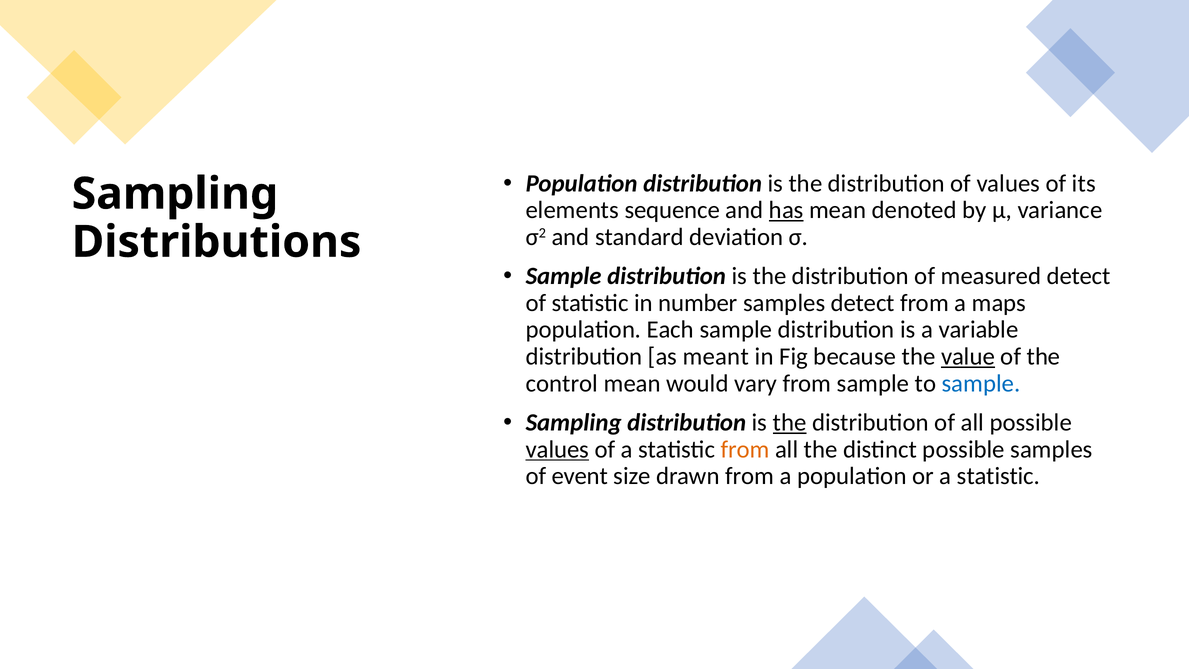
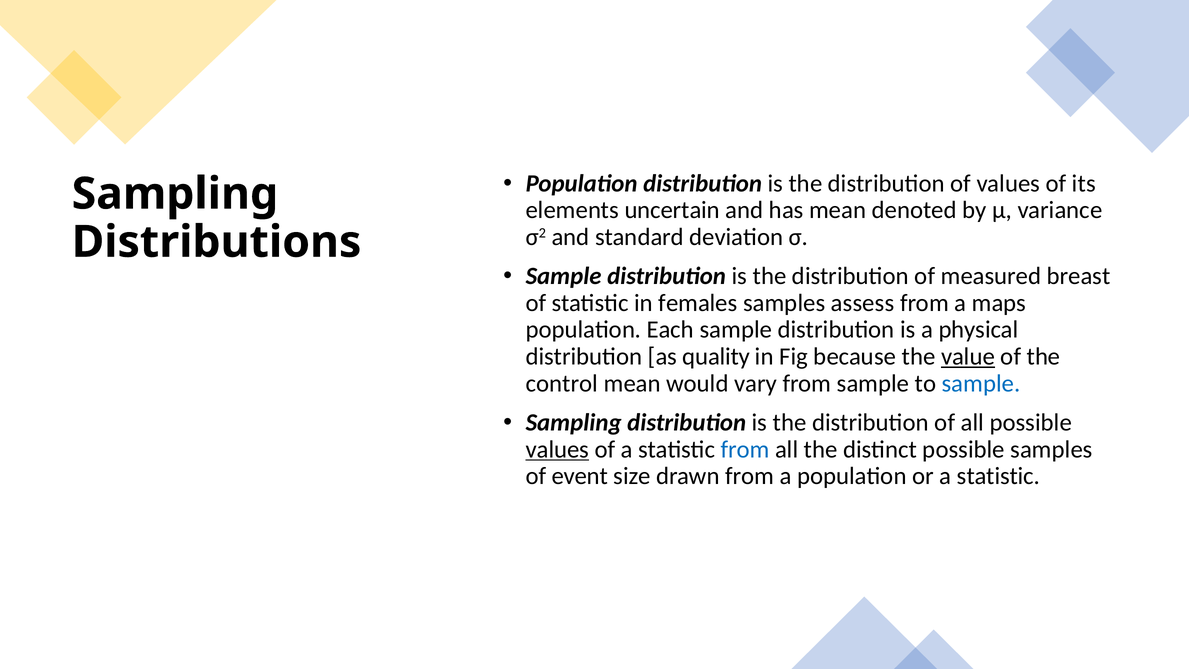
sequence: sequence -> uncertain
has underline: present -> none
measured detect: detect -> breast
number: number -> females
samples detect: detect -> assess
variable: variable -> physical
meant: meant -> quality
the at (790, 422) underline: present -> none
from at (745, 449) colour: orange -> blue
